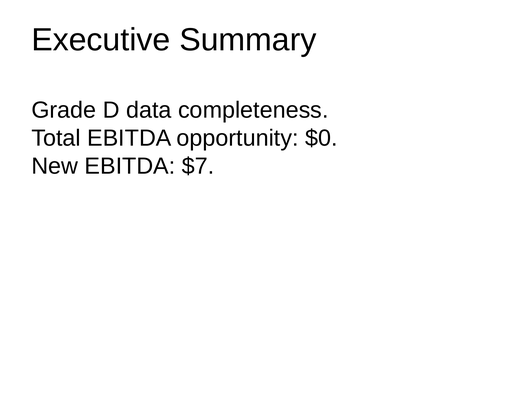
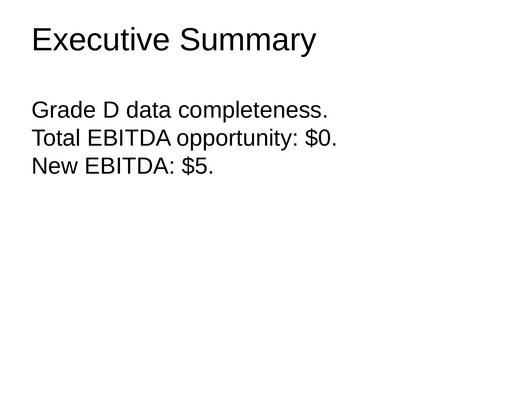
$7: $7 -> $5
